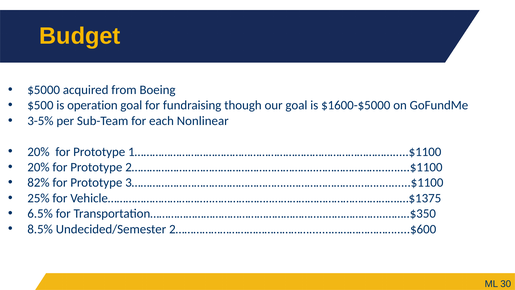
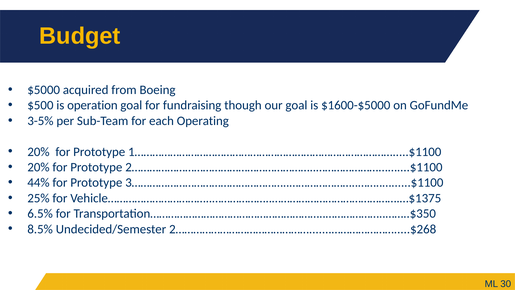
Nonlinear: Nonlinear -> Operating
82%: 82% -> 44%
2……………………………………….......………………….....$600: 2……………………………………….......………………….....$600 -> 2……………………………………….......………………….....$268
